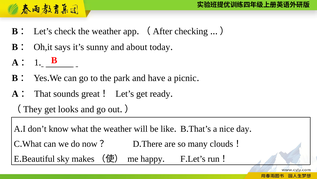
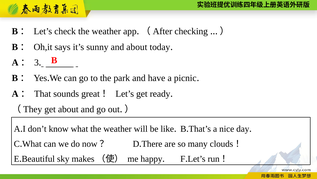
1: 1 -> 3
get looks: looks -> about
